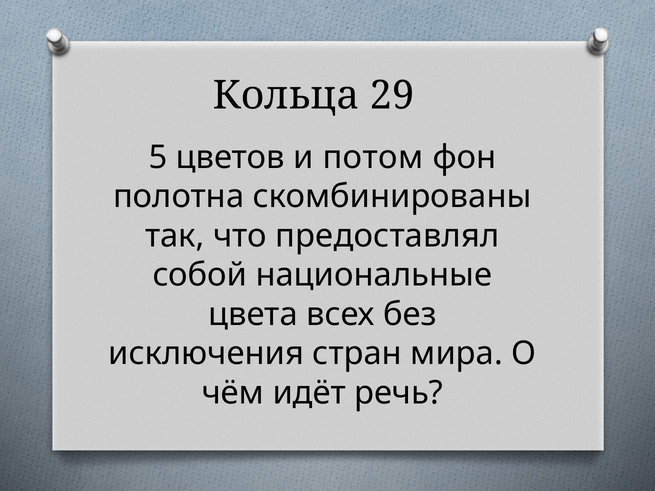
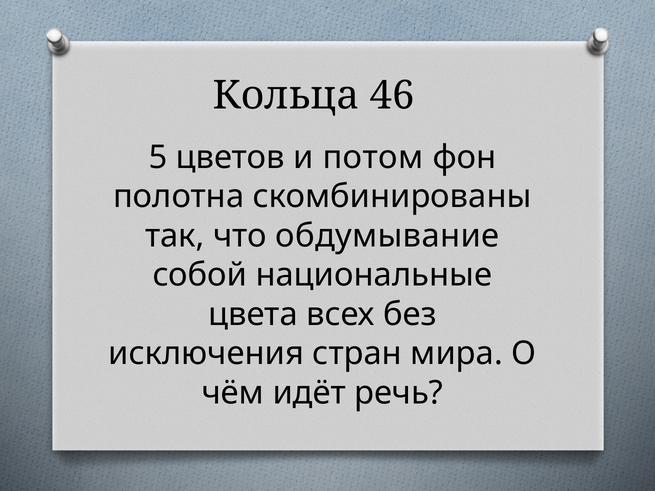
29: 29 -> 46
предоставлял: предоставлял -> обдумывание
